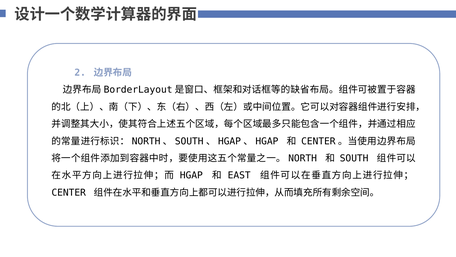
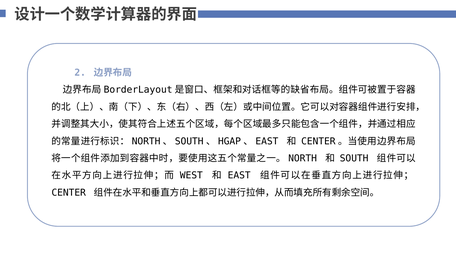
HGAP at (267, 141): HGAP -> EAST
HGAP at (191, 175): HGAP -> WEST
